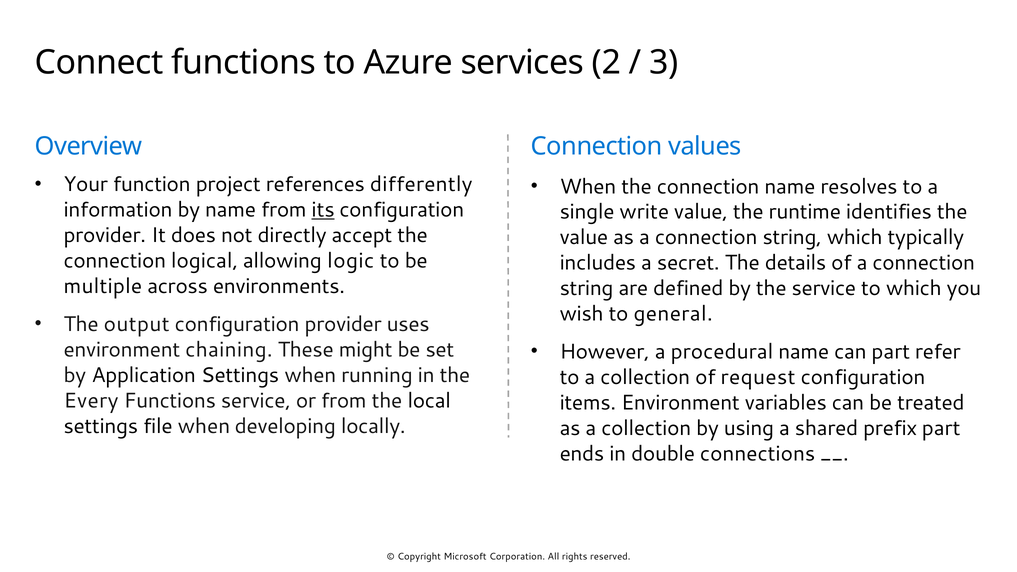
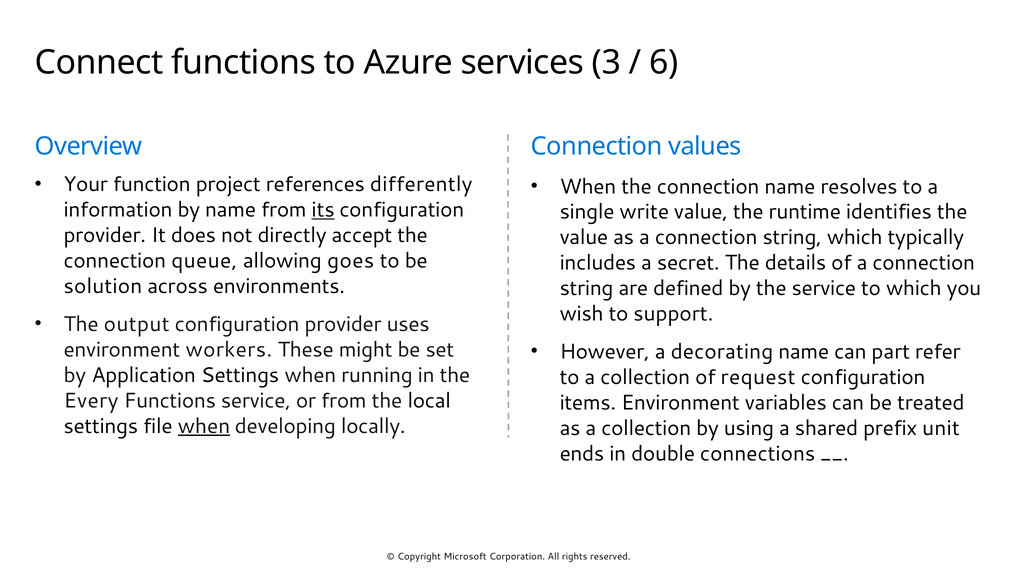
2: 2 -> 3
3: 3 -> 6
logical: logical -> queue
logic: logic -> goes
multiple: multiple -> solution
general: general -> support
chaining: chaining -> workers
procedural: procedural -> decorating
when at (204, 426) underline: none -> present
prefix part: part -> unit
